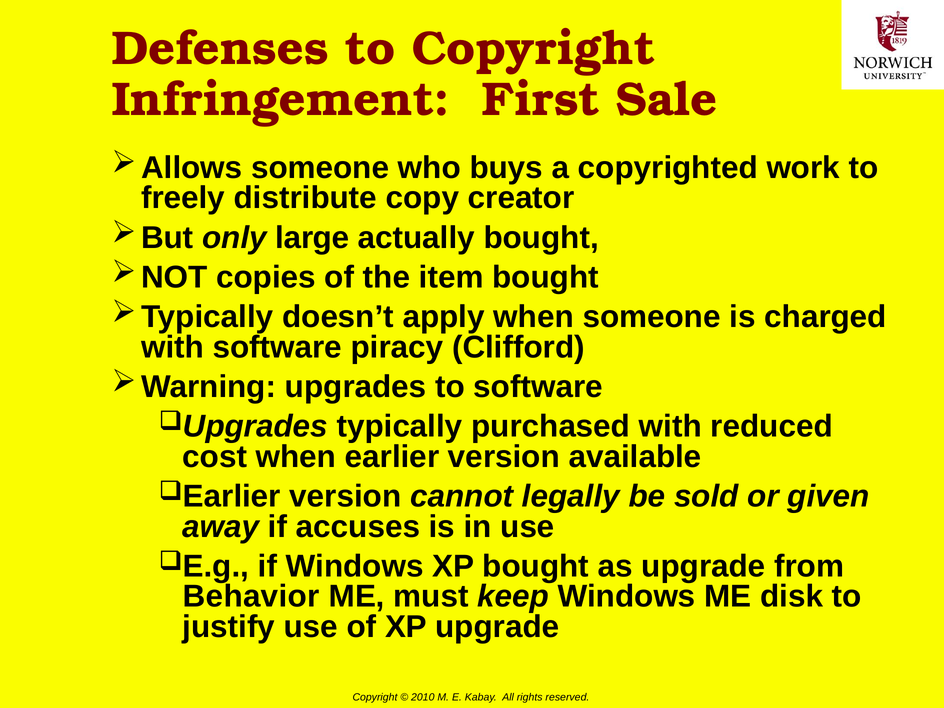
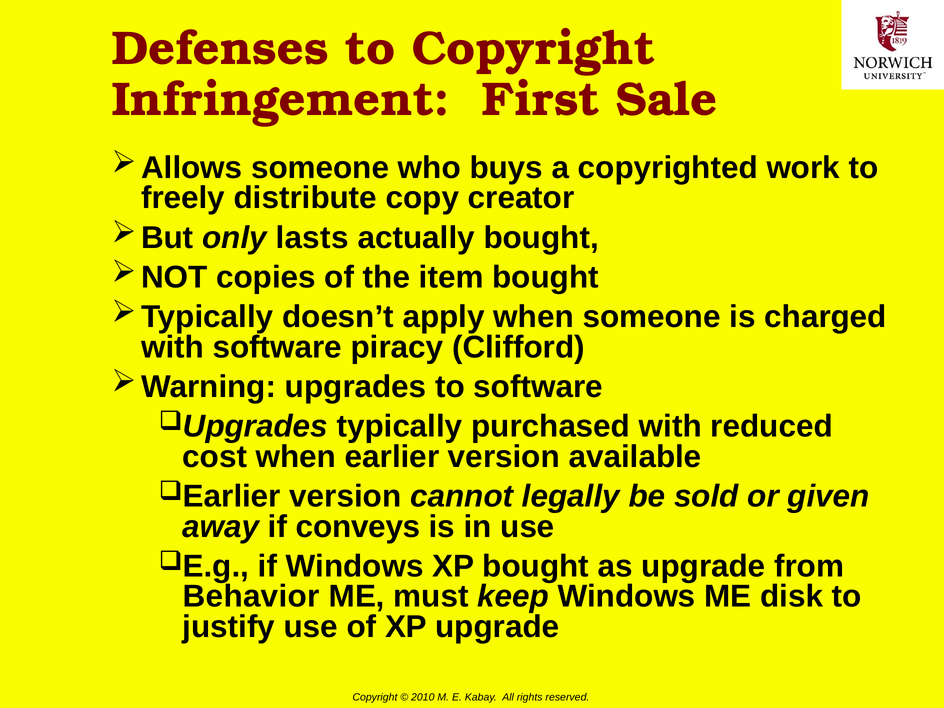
large: large -> lasts
accuses: accuses -> conveys
